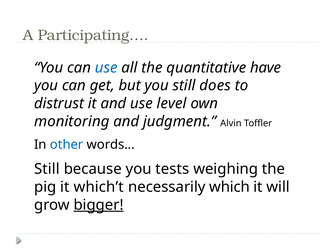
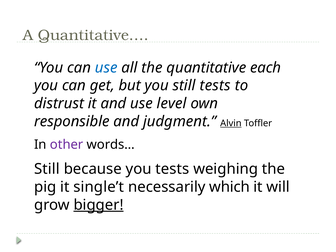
Participating…: Participating… -> Quantitative…
have: have -> each
still does: does -> tests
monitoring: monitoring -> responsible
Alvin underline: none -> present
other colour: blue -> purple
which’t: which’t -> single’t
